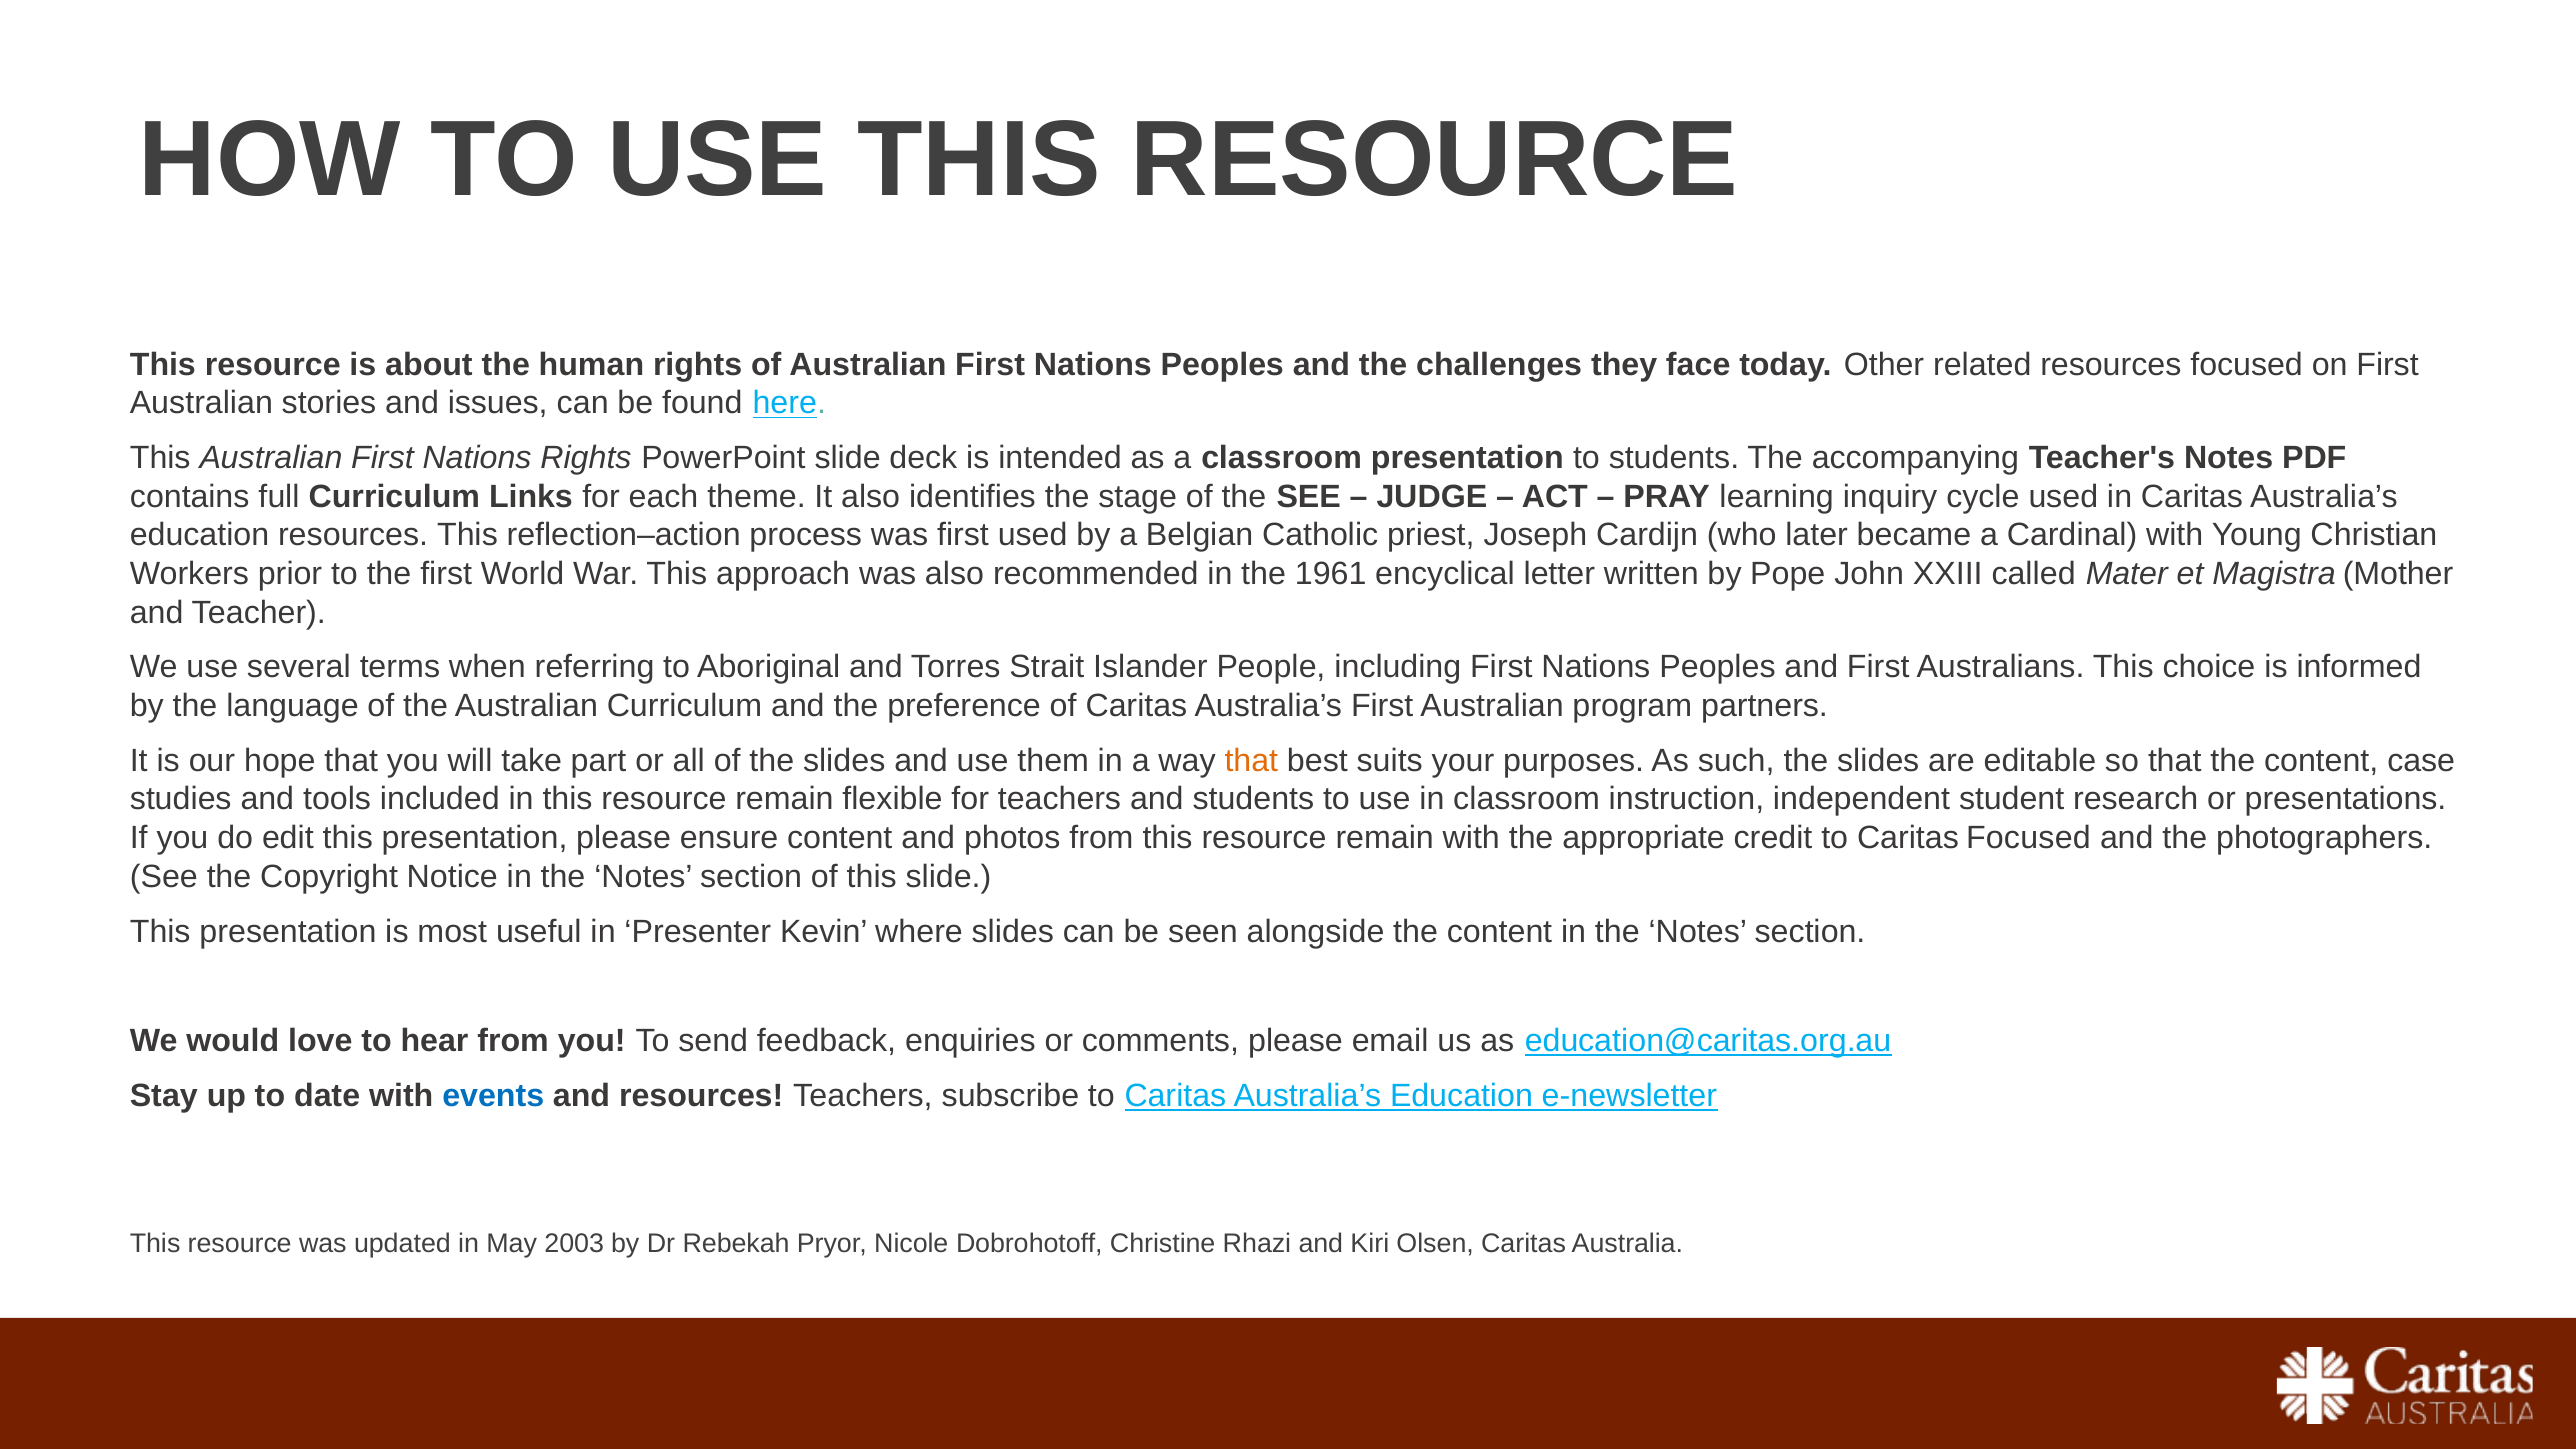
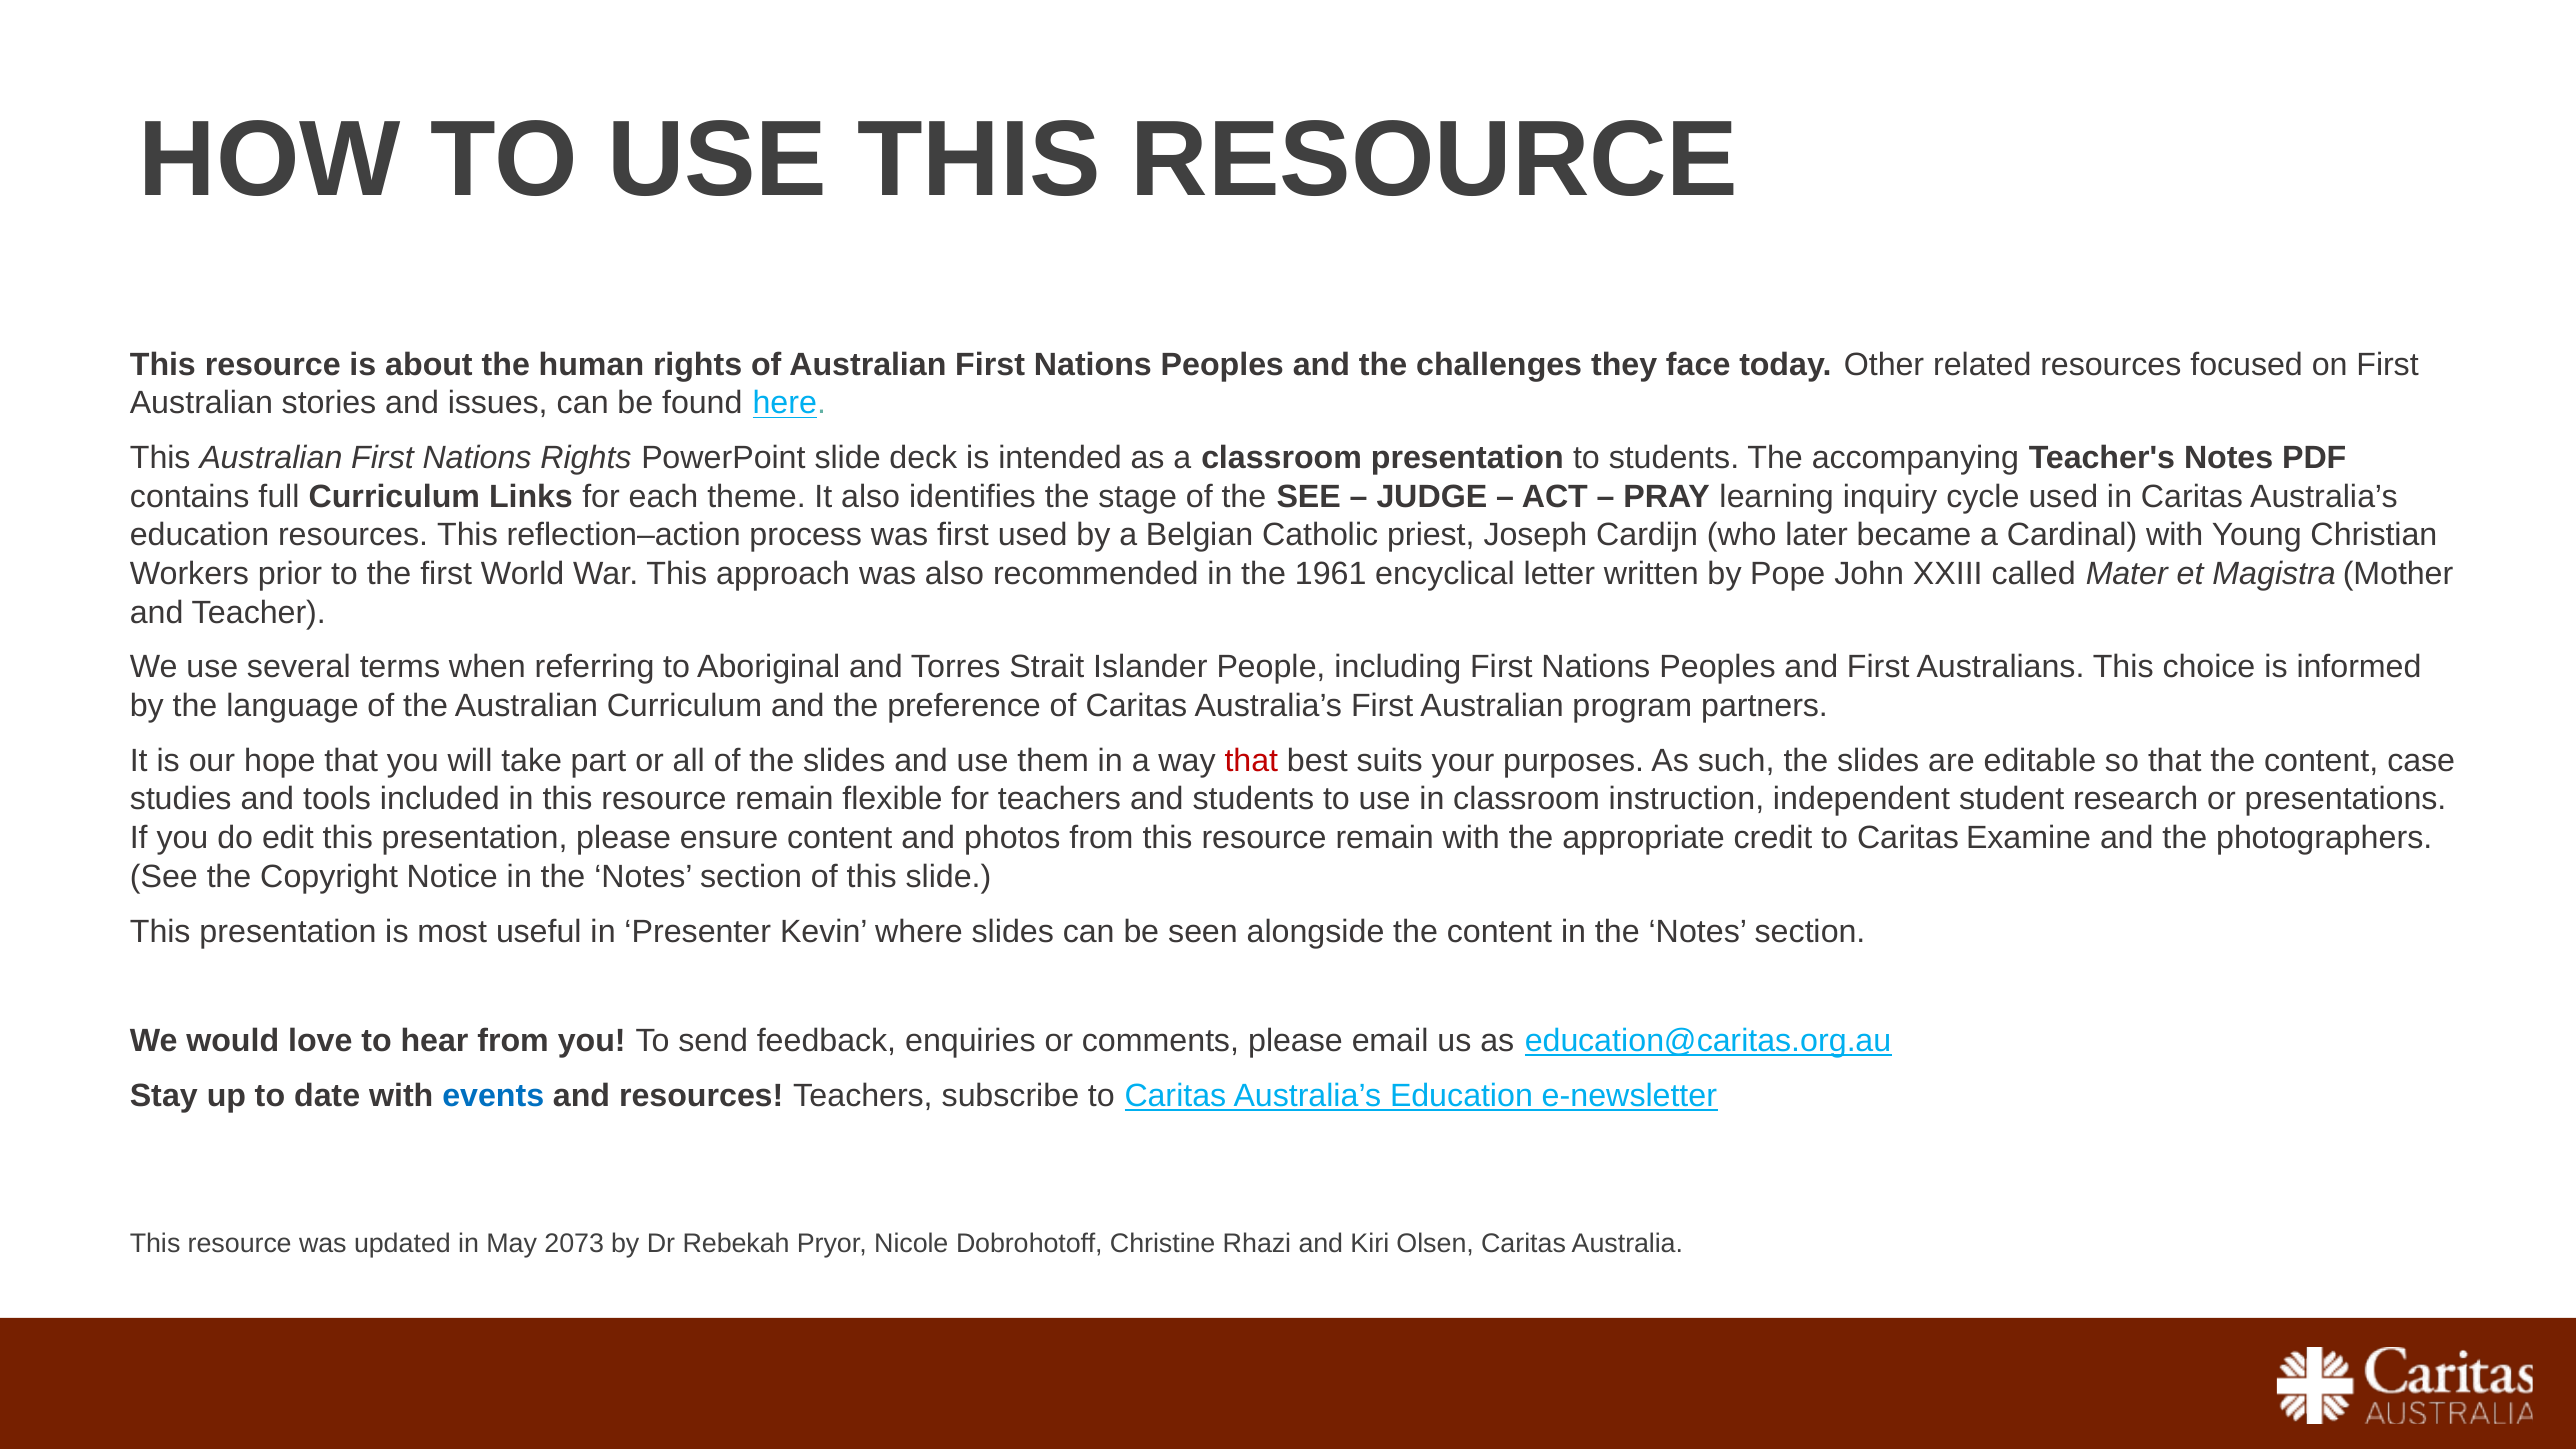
that at (1251, 761) colour: orange -> red
Caritas Focused: Focused -> Examine
2003: 2003 -> 2073
